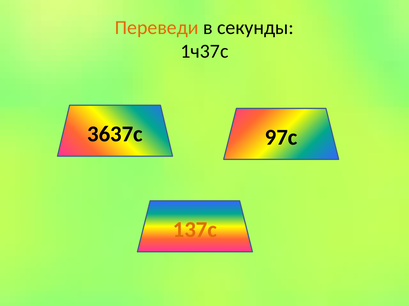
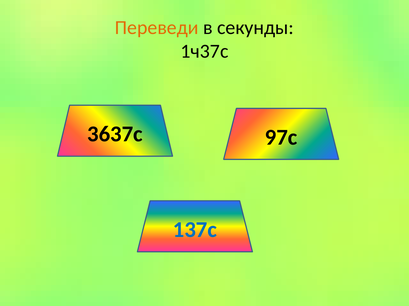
137с colour: orange -> blue
